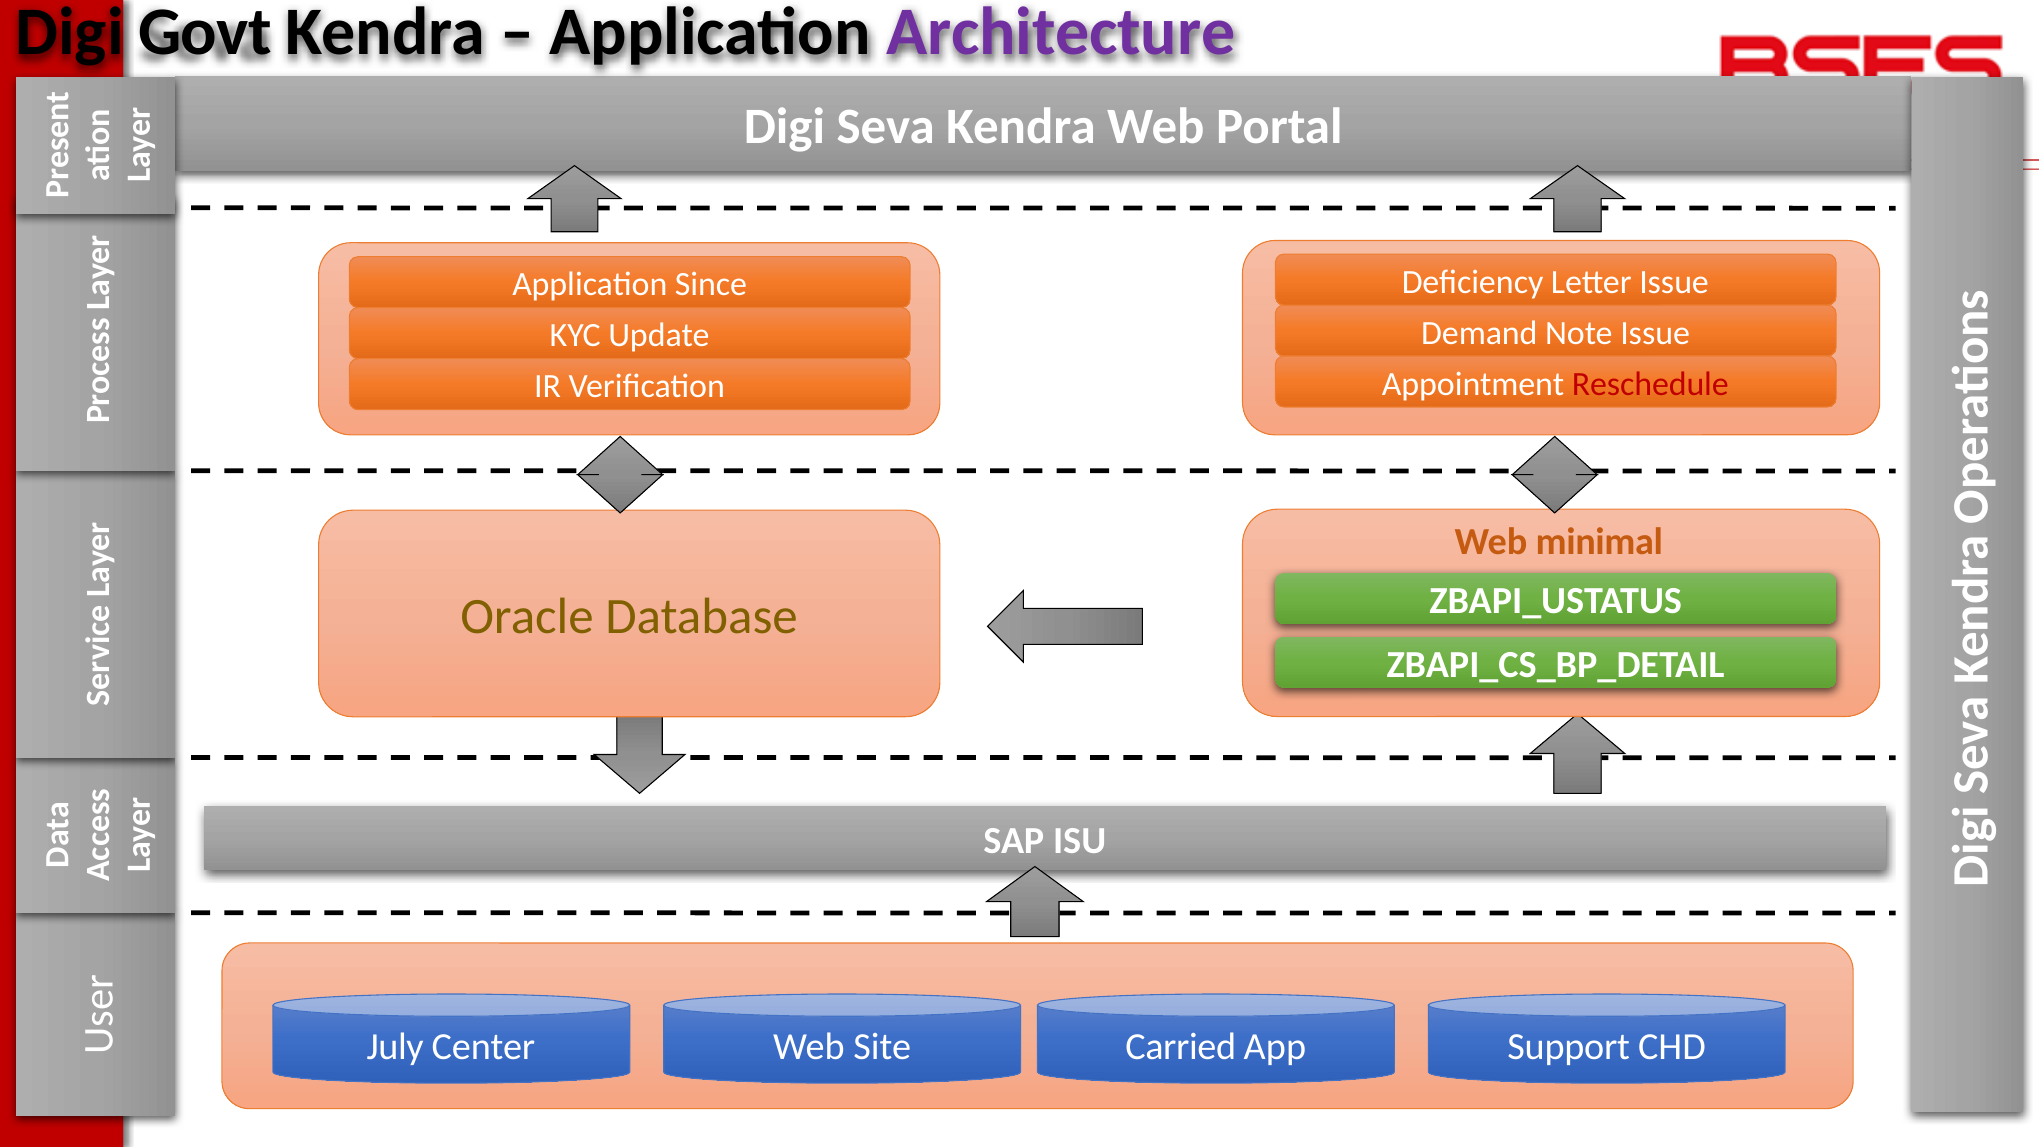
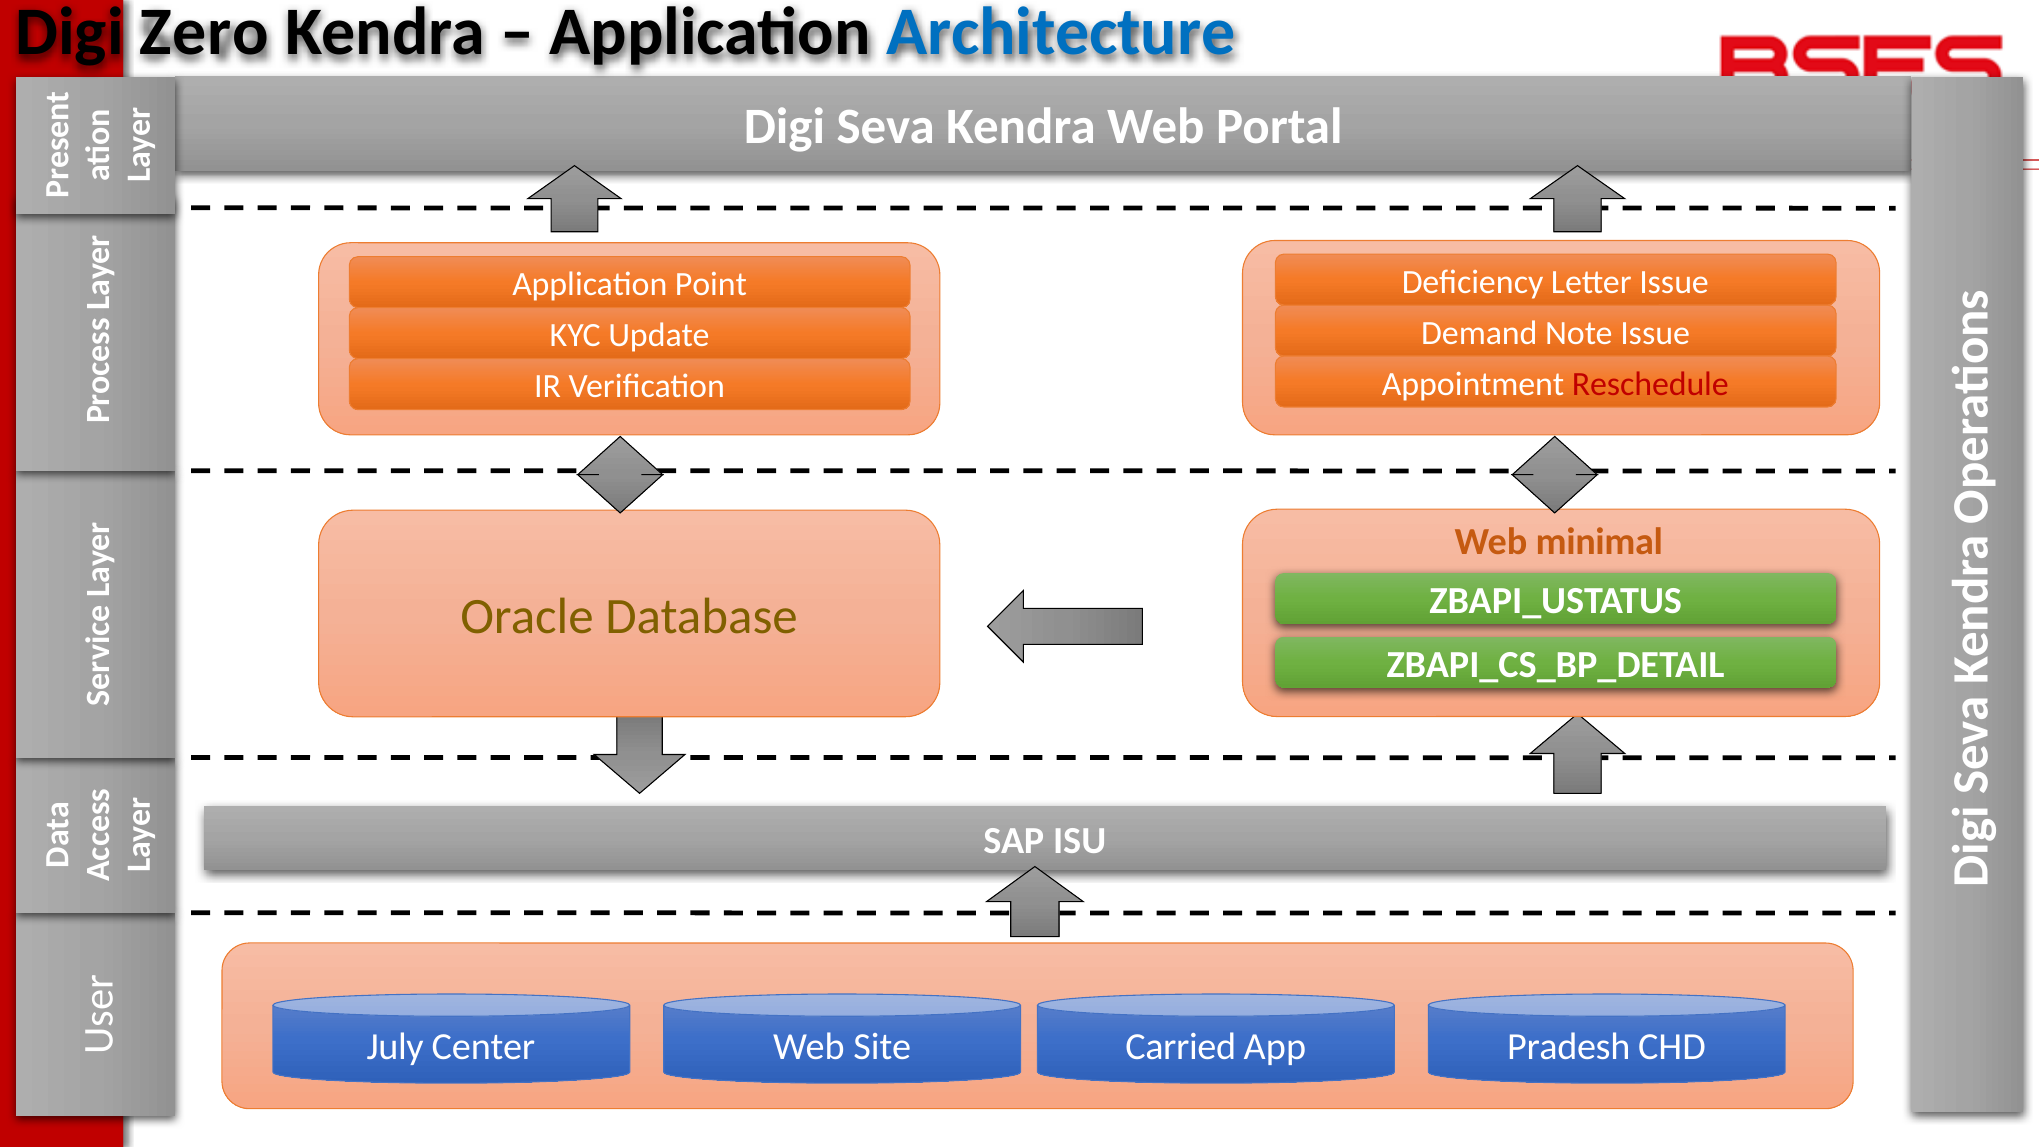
Govt: Govt -> Zero
Architecture colour: purple -> blue
Since: Since -> Point
Support: Support -> Pradesh
